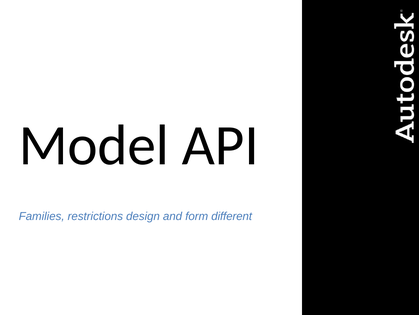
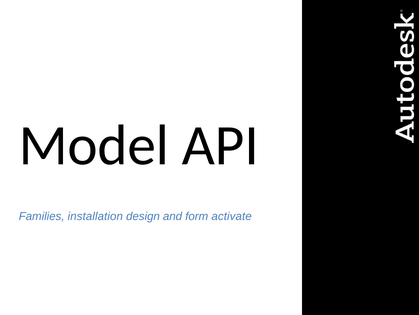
restrictions: restrictions -> installation
different: different -> activate
